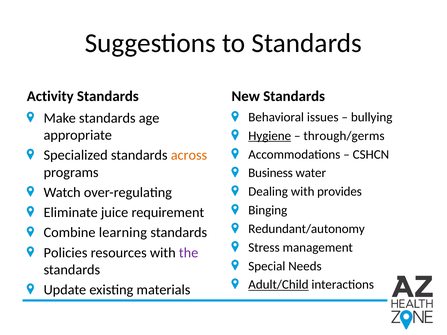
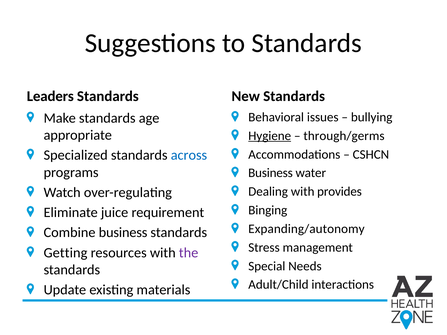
Activity: Activity -> Leaders
across colour: orange -> blue
Redundant/autonomy: Redundant/autonomy -> Expanding/autonomy
Combine learning: learning -> business
Policies: Policies -> Getting
Adult/Child underline: present -> none
